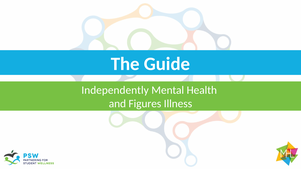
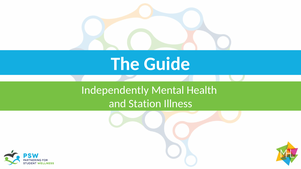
Figures: Figures -> Station
